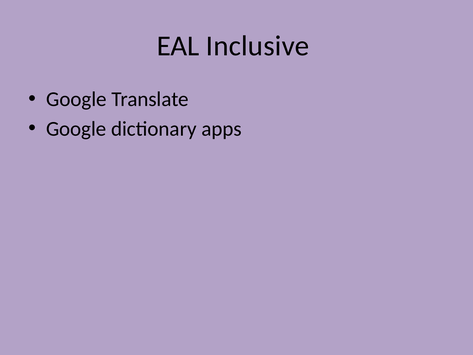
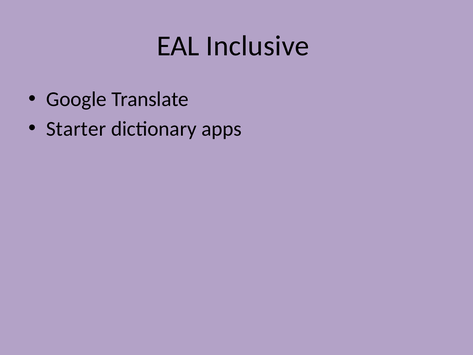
Google at (76, 129): Google -> Starter
